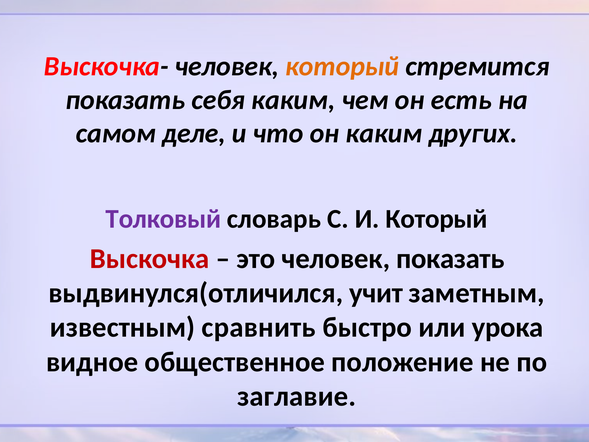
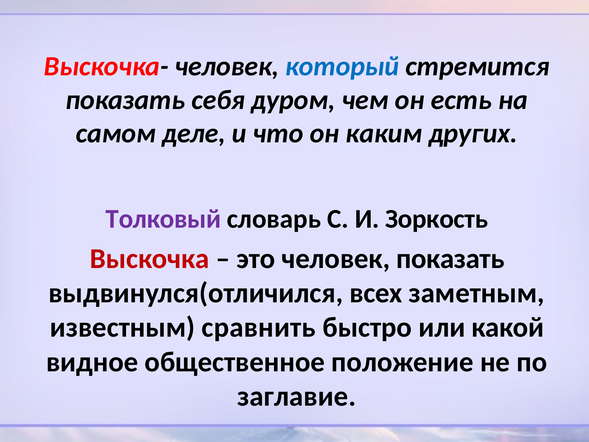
который at (342, 66) colour: orange -> blue
себя каким: каким -> дуром
И Который: Который -> Зоркость
учит: учит -> всех
урока: урока -> какой
